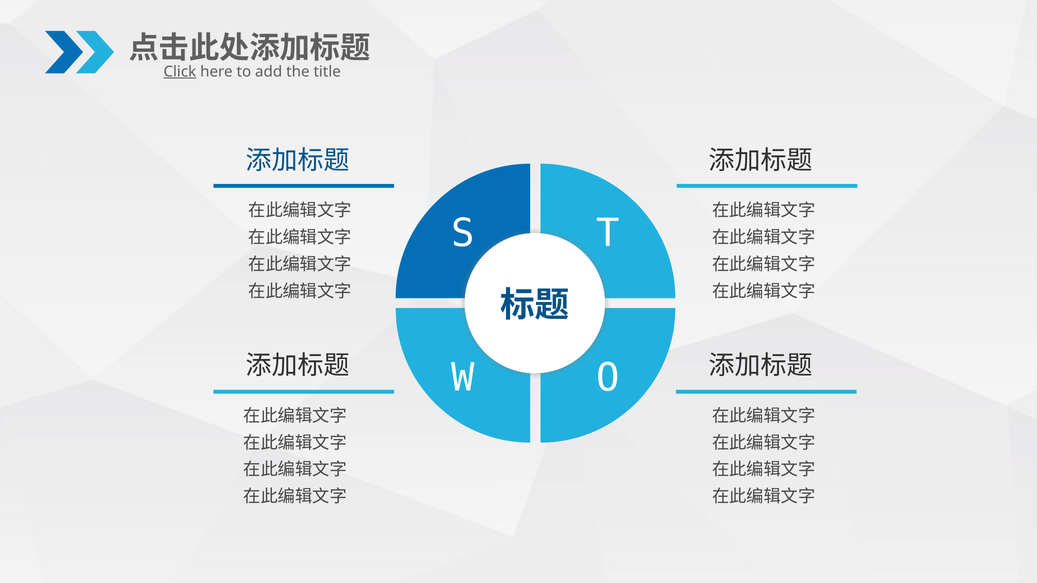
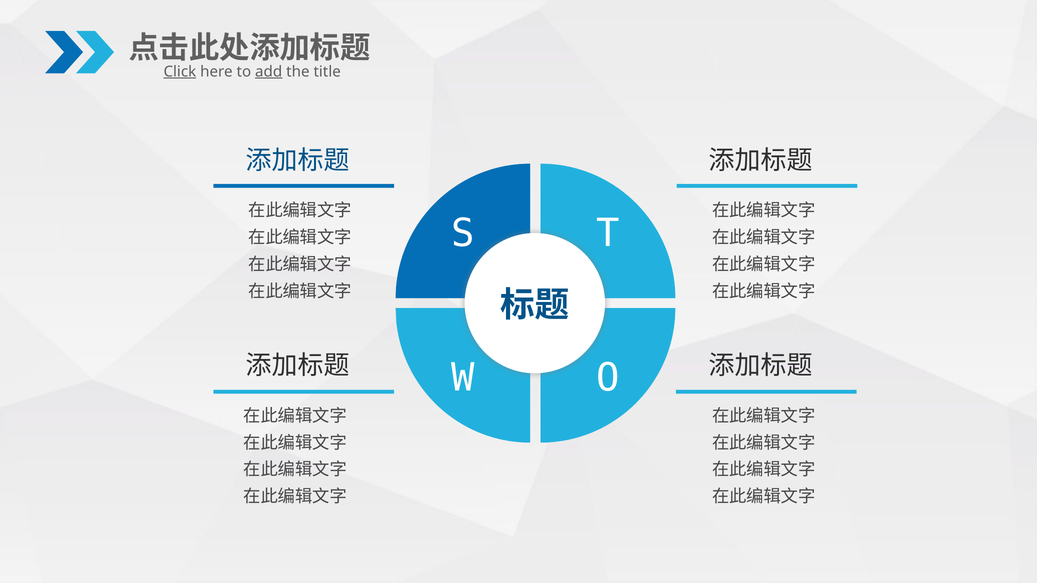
add underline: none -> present
